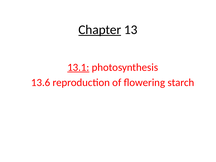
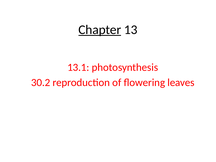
13.1 underline: present -> none
13.6: 13.6 -> 30.2
starch: starch -> leaves
